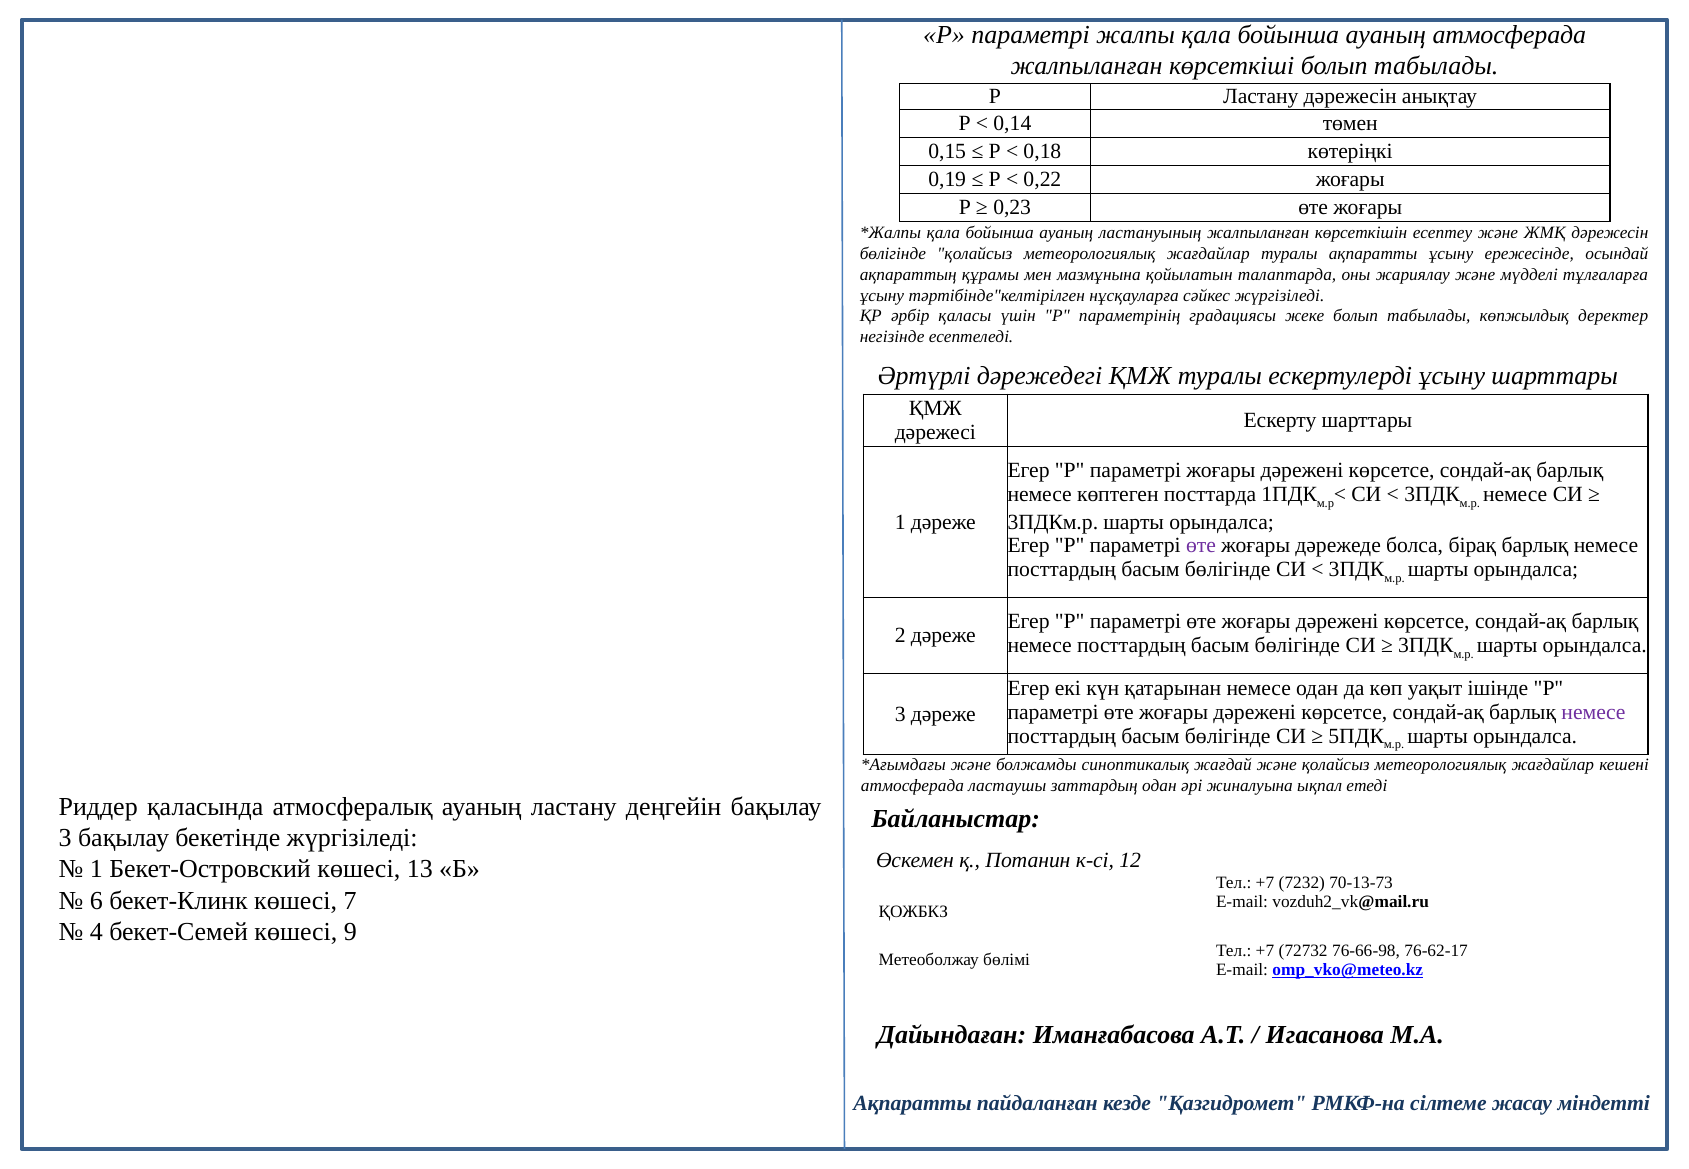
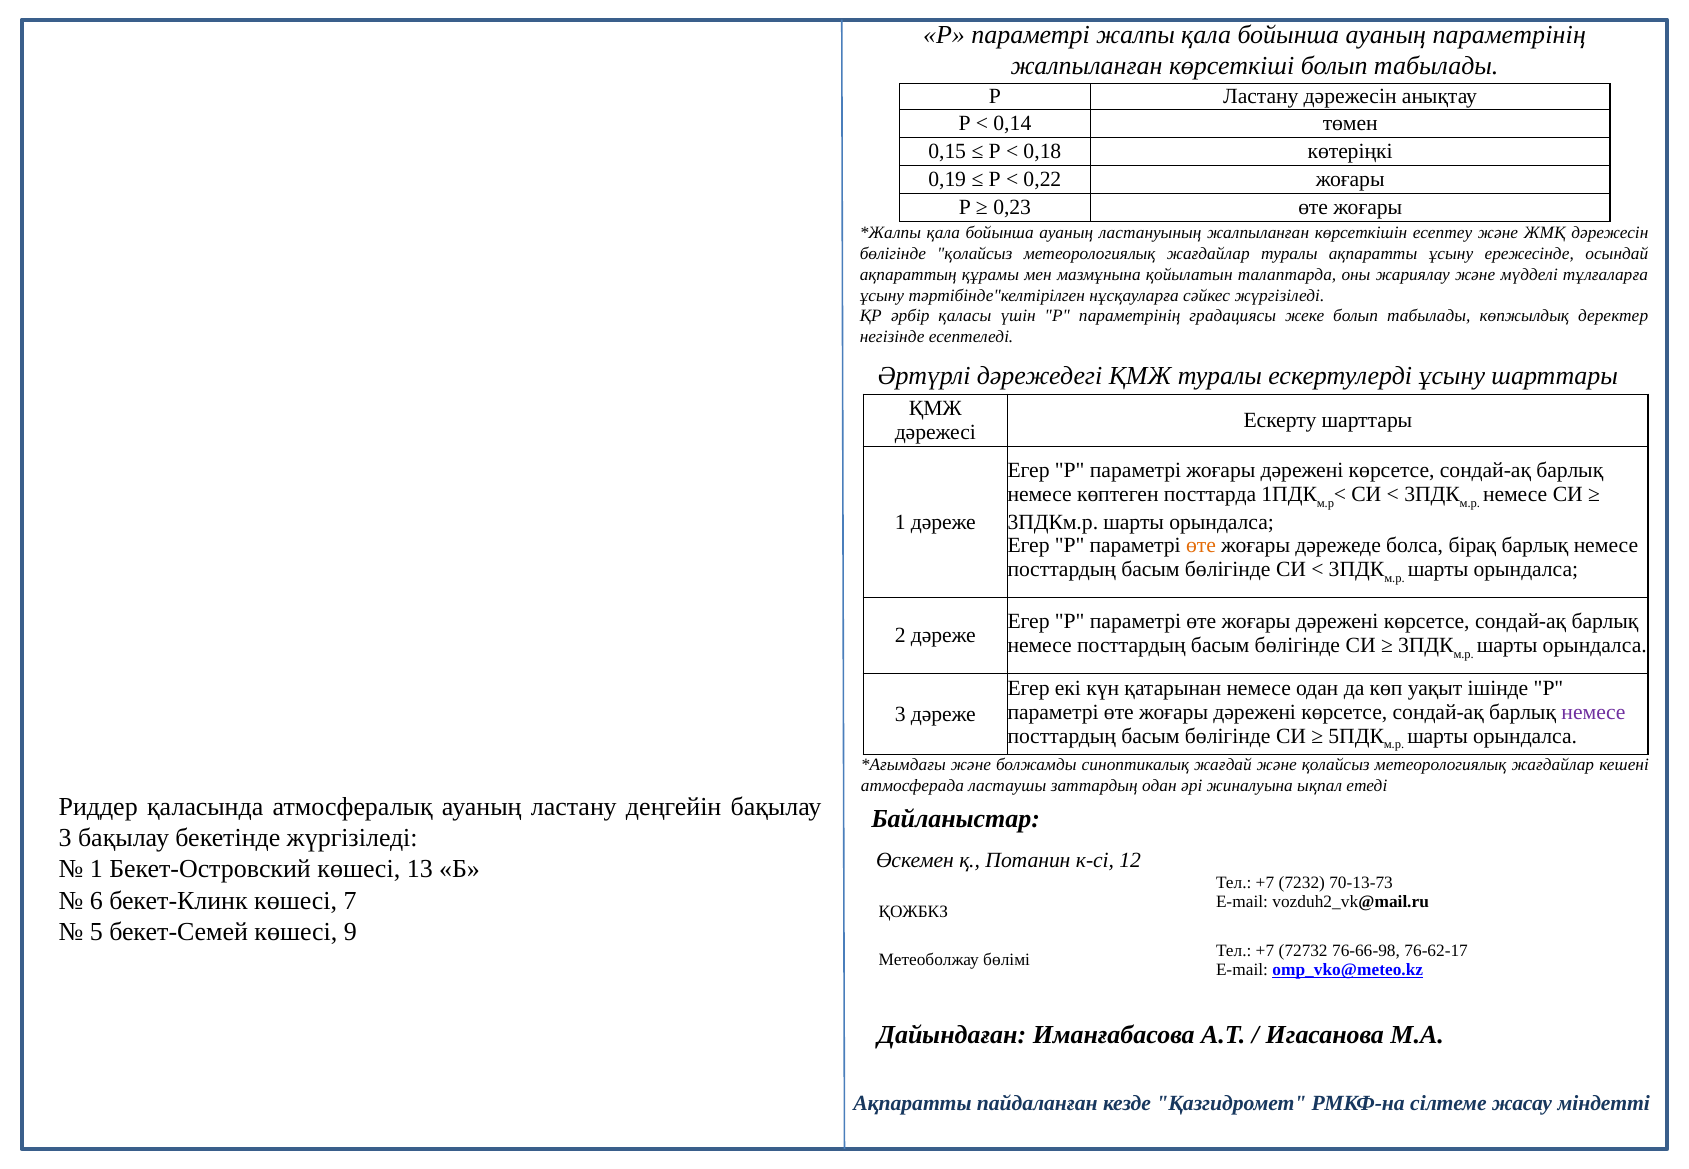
ауаның атмосферада: атмосферада -> параметрінің
өте at (1201, 546) colour: purple -> orange
4: 4 -> 5
